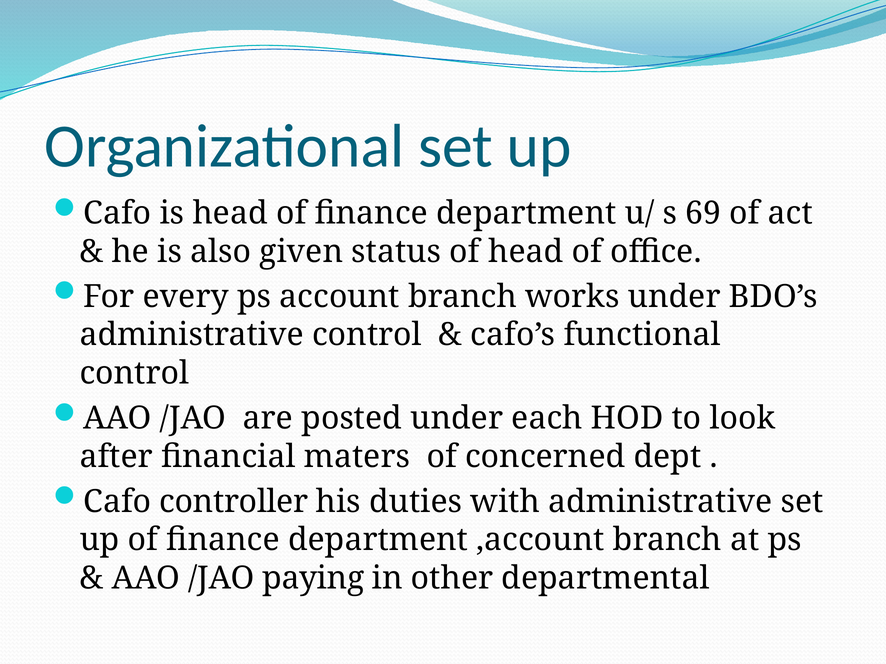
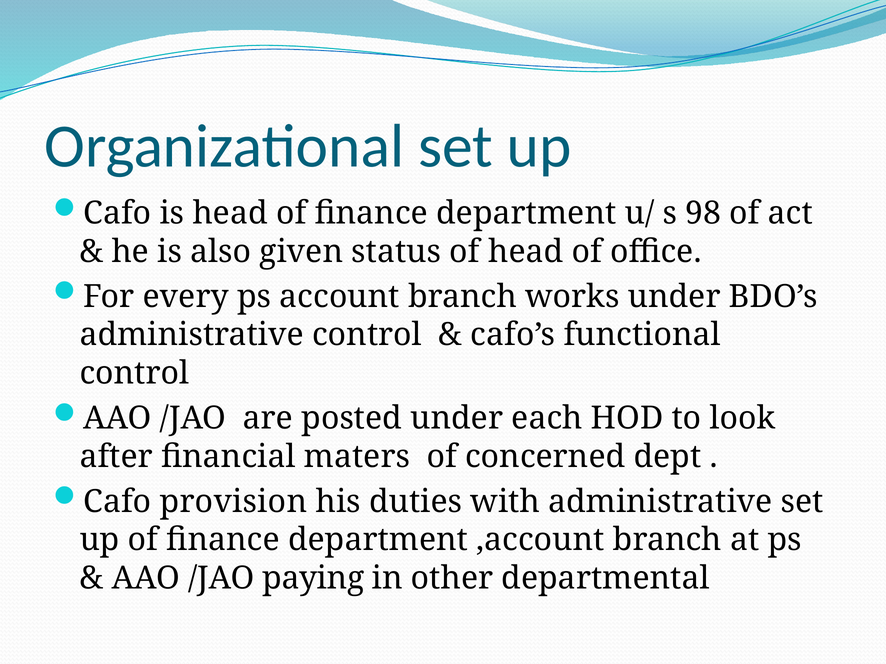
69: 69 -> 98
controller: controller -> provision
